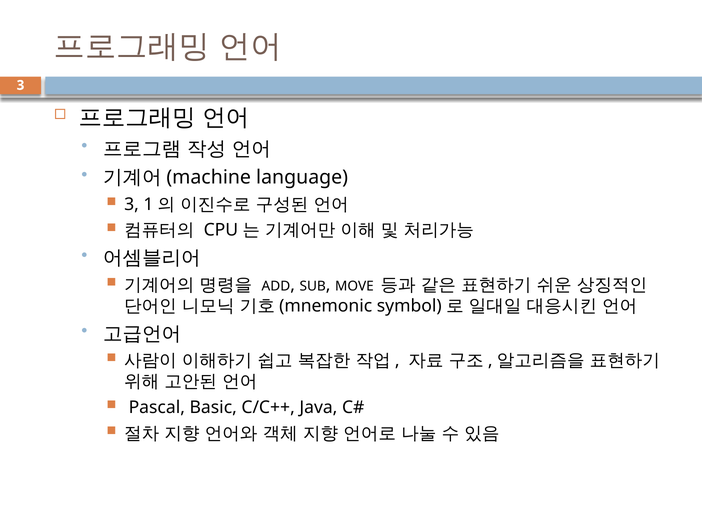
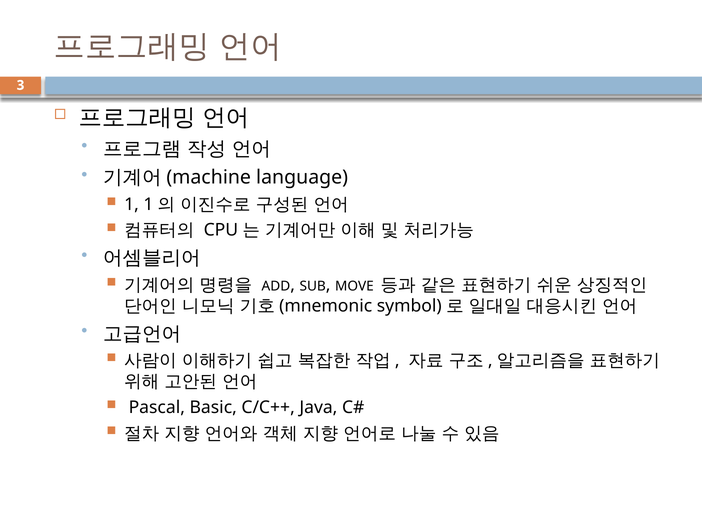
3 at (131, 204): 3 -> 1
